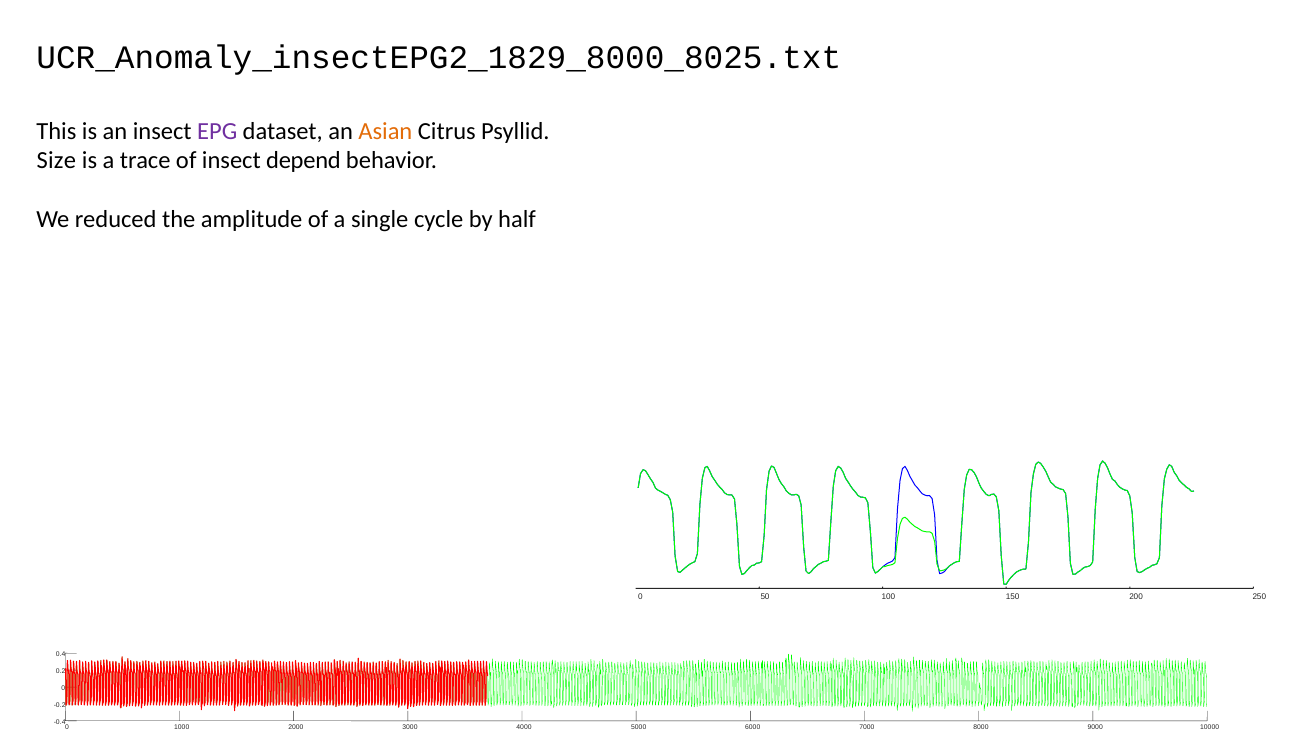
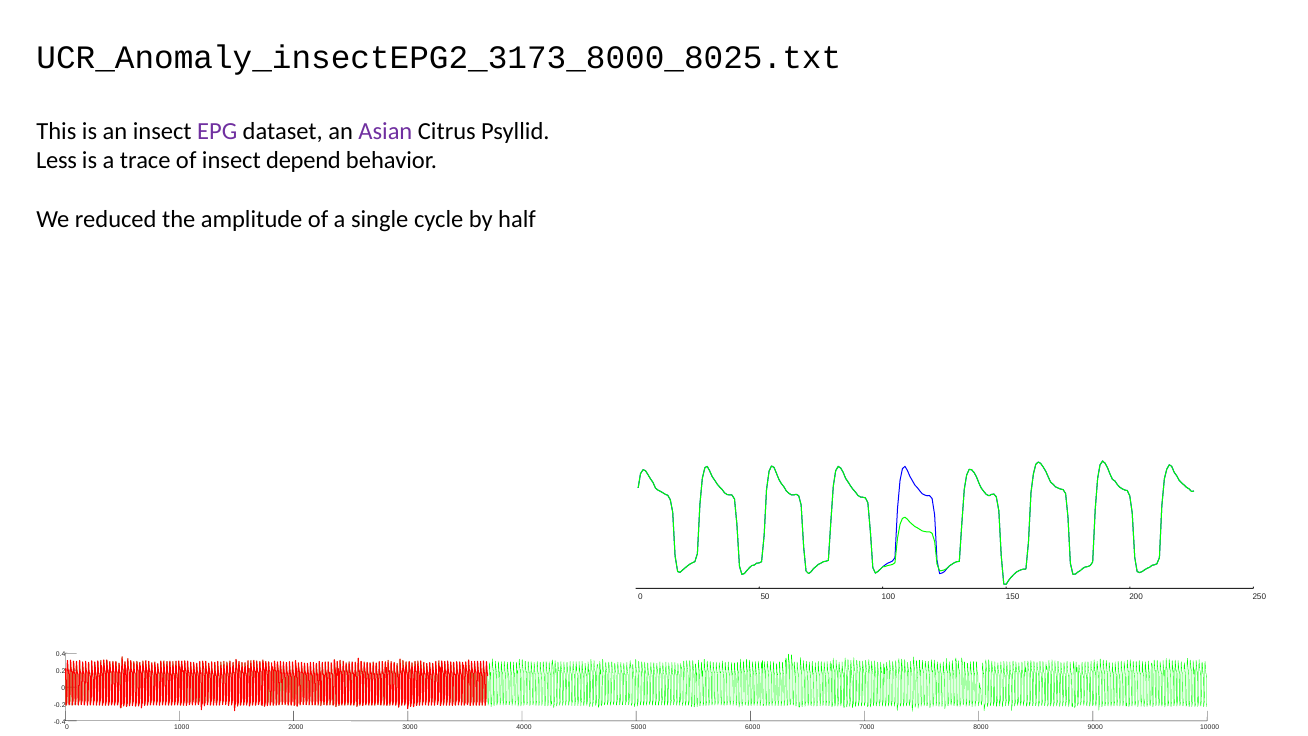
UCR_Anomaly_insectEPG2_1829_8000_8025.txt: UCR_Anomaly_insectEPG2_1829_8000_8025.txt -> UCR_Anomaly_insectEPG2_3173_8000_8025.txt
Asian colour: orange -> purple
Size: Size -> Less
